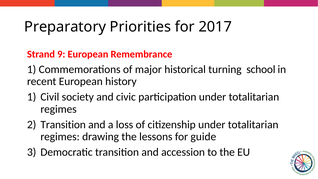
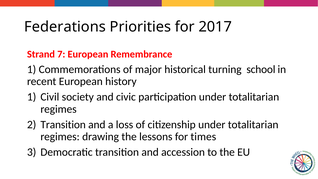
Preparatory: Preparatory -> Federations
9: 9 -> 7
guide: guide -> times
